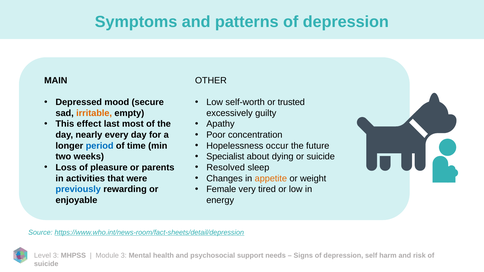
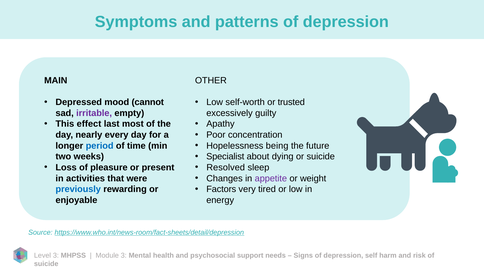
secure: secure -> cannot
irritable colour: orange -> purple
occur: occur -> being
parents: parents -> present
appetite colour: orange -> purple
Female: Female -> Factors
